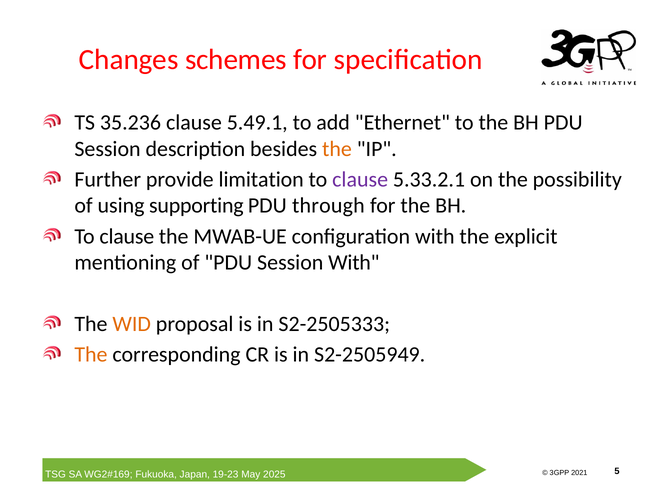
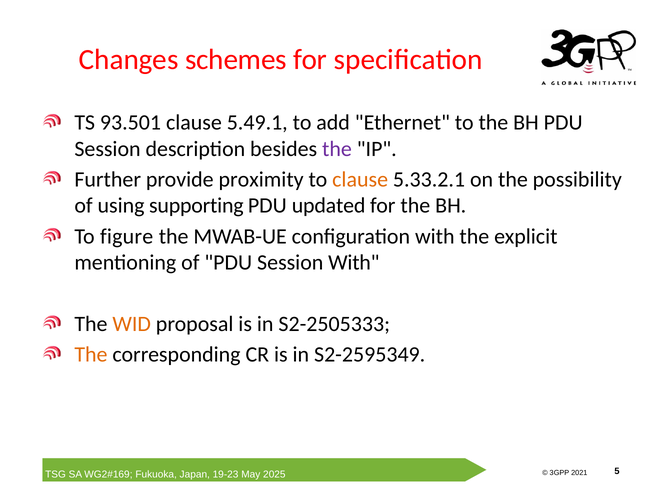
35.236: 35.236 -> 93.501
the at (337, 149) colour: orange -> purple
limitation: limitation -> proximity
clause at (360, 180) colour: purple -> orange
through: through -> updated
clause at (127, 237): clause -> figure
S2-2505949: S2-2505949 -> S2-2595349
